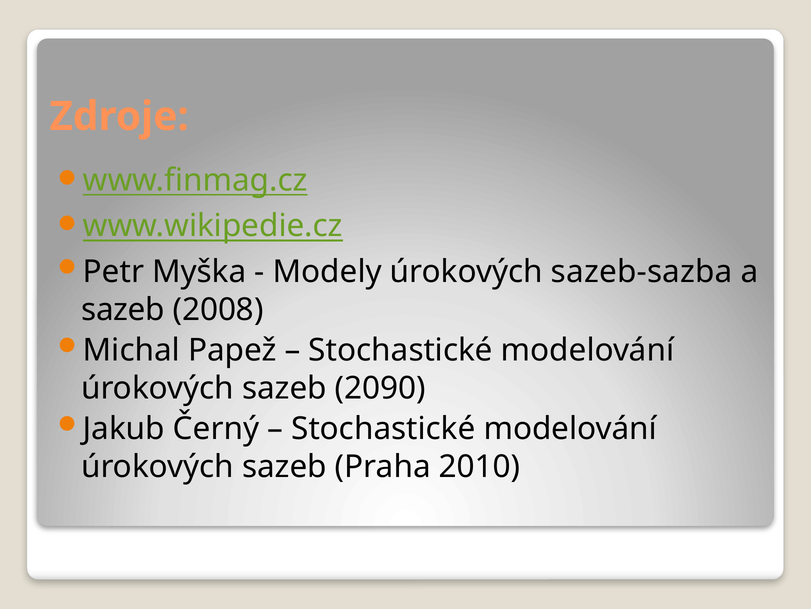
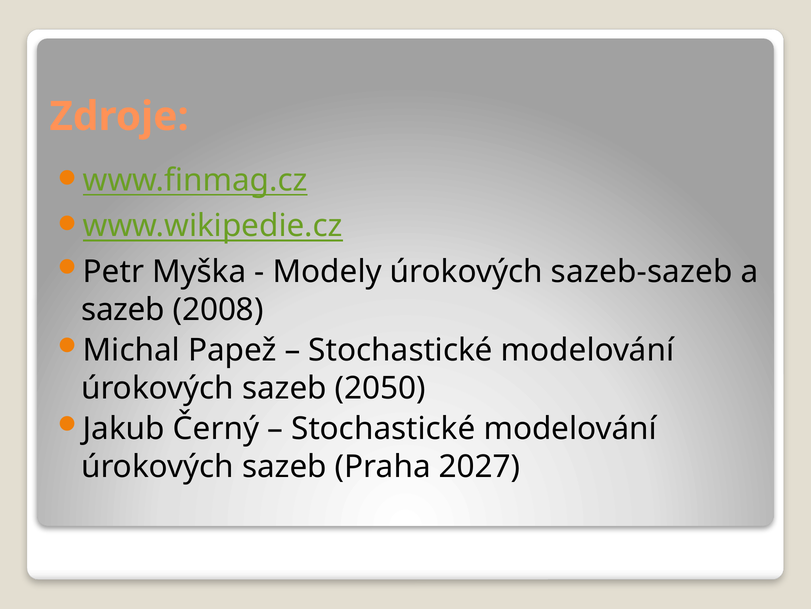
sazeb-sazba: sazeb-sazba -> sazeb-sazeb
2090: 2090 -> 2050
2010: 2010 -> 2027
